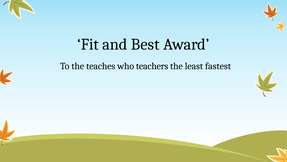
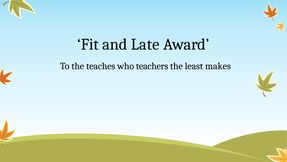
Best: Best -> Late
fastest: fastest -> makes
